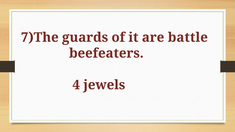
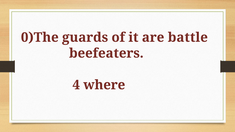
7)The: 7)The -> 0)The
jewels: jewels -> where
